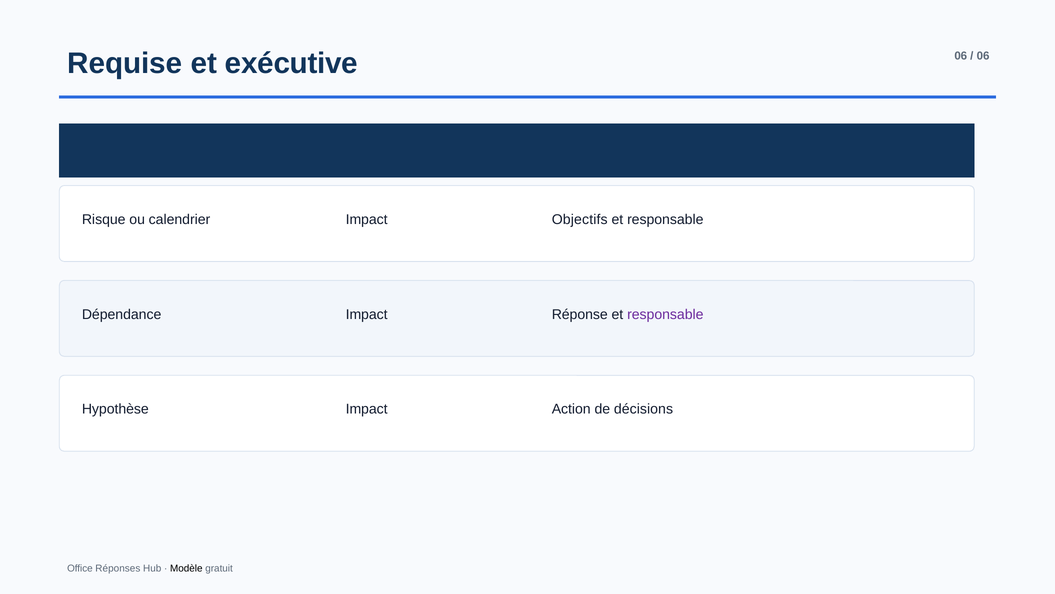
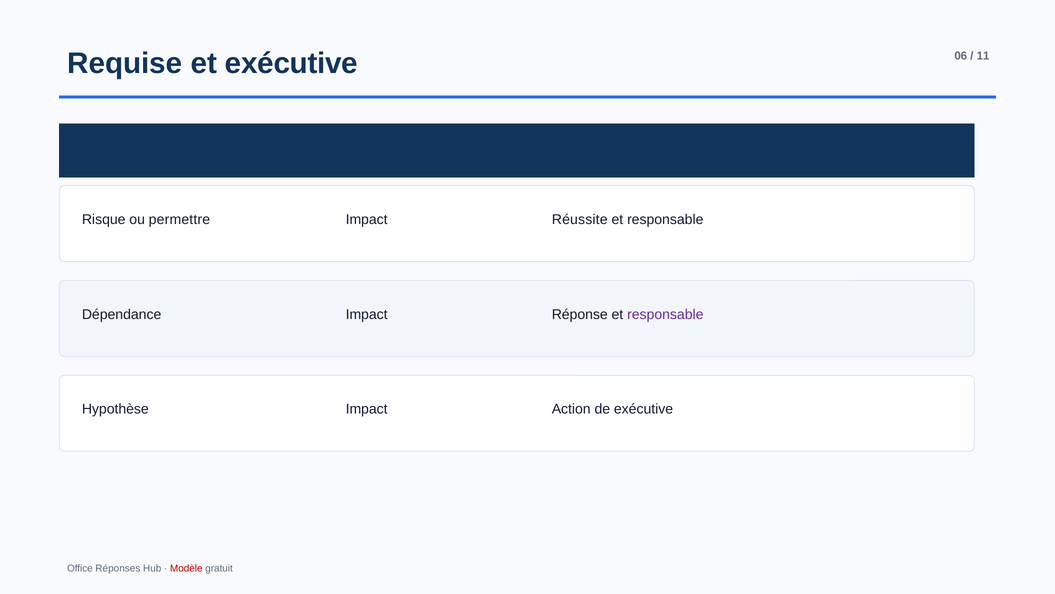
06 at (983, 56): 06 -> 11
calendrier: calendrier -> permettre
Objectifs: Objectifs -> Réussite
de décisions: décisions -> exécutive
Modèle colour: black -> red
